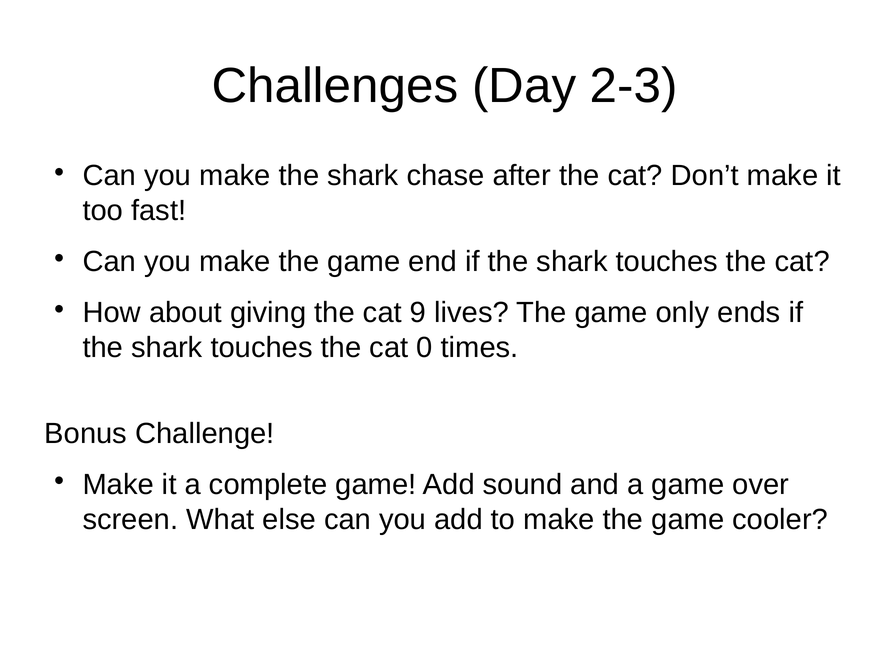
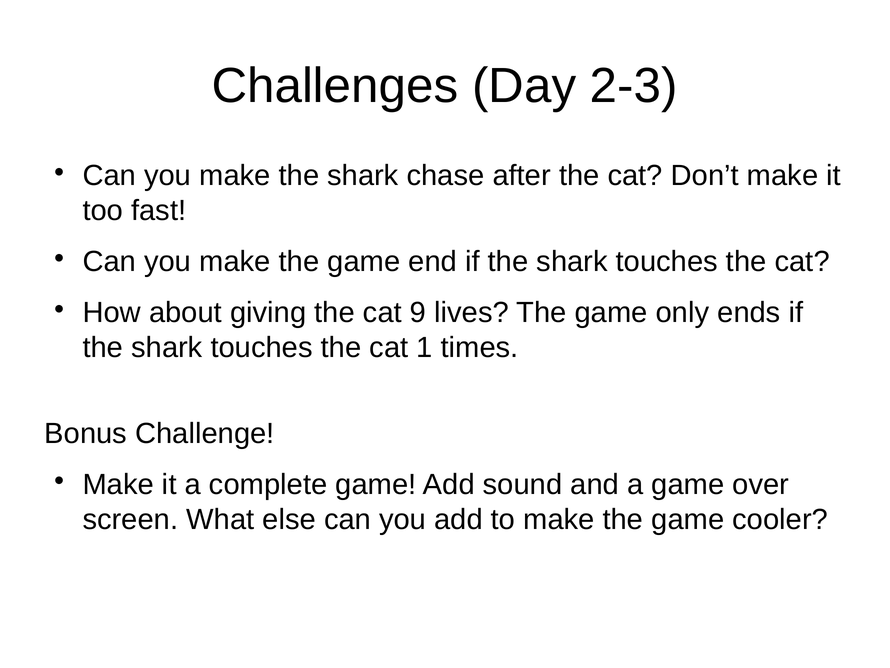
0: 0 -> 1
